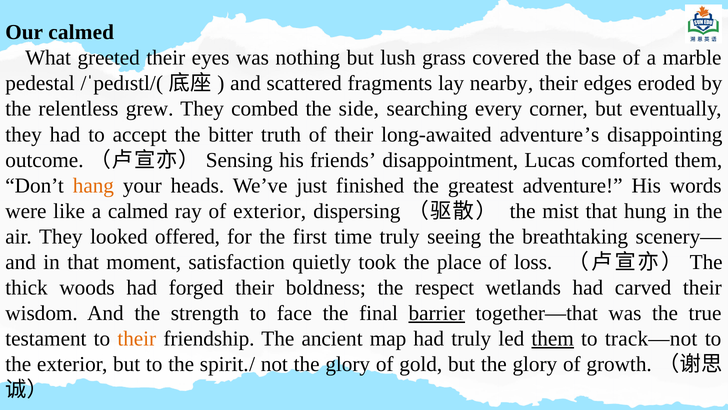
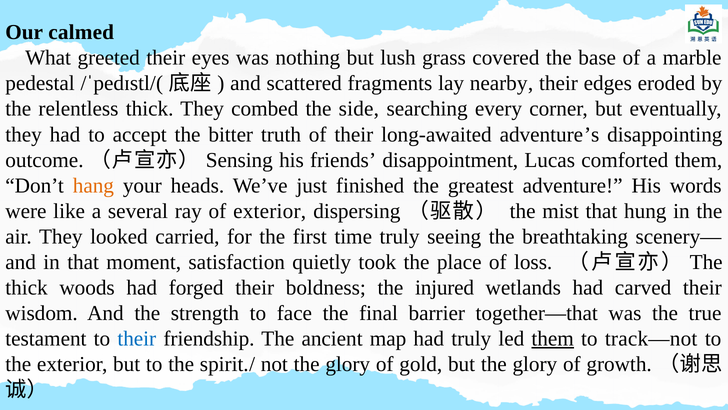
relentless grew: grew -> thick
a calmed: calmed -> several
offered: offered -> carried
respect: respect -> injured
barrier underline: present -> none
their at (137, 338) colour: orange -> blue
